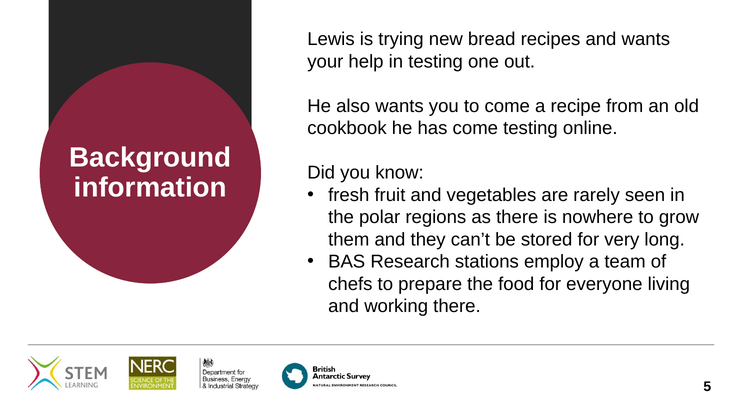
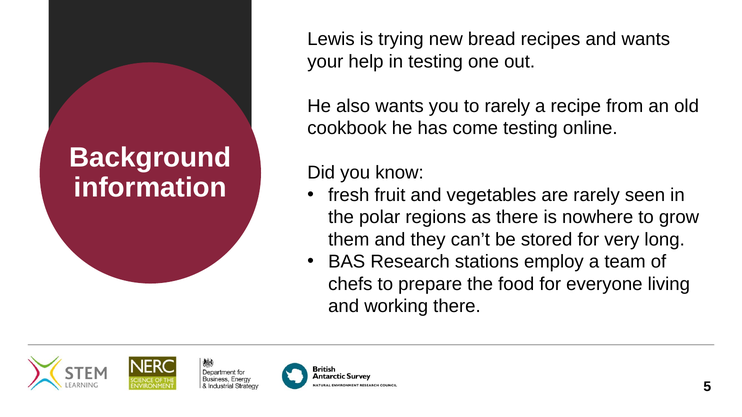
to come: come -> rarely
